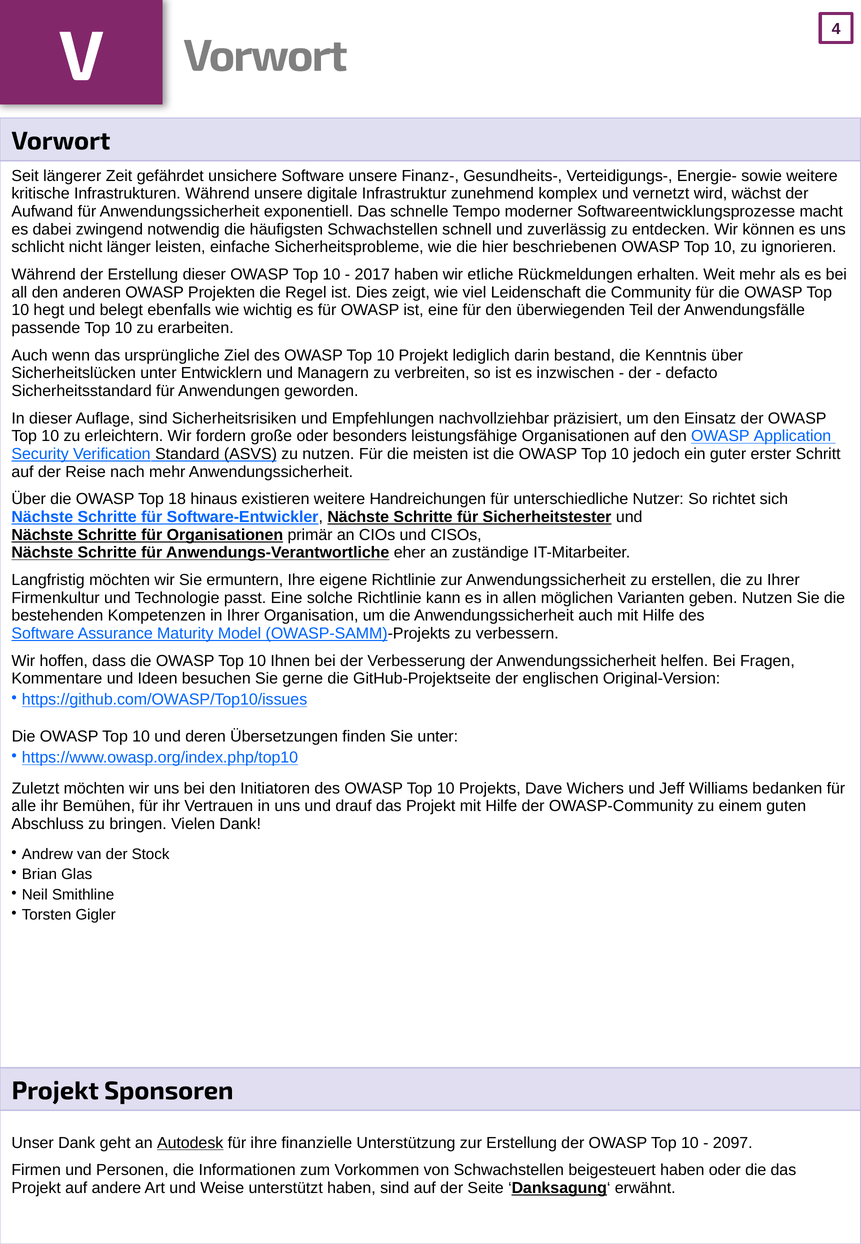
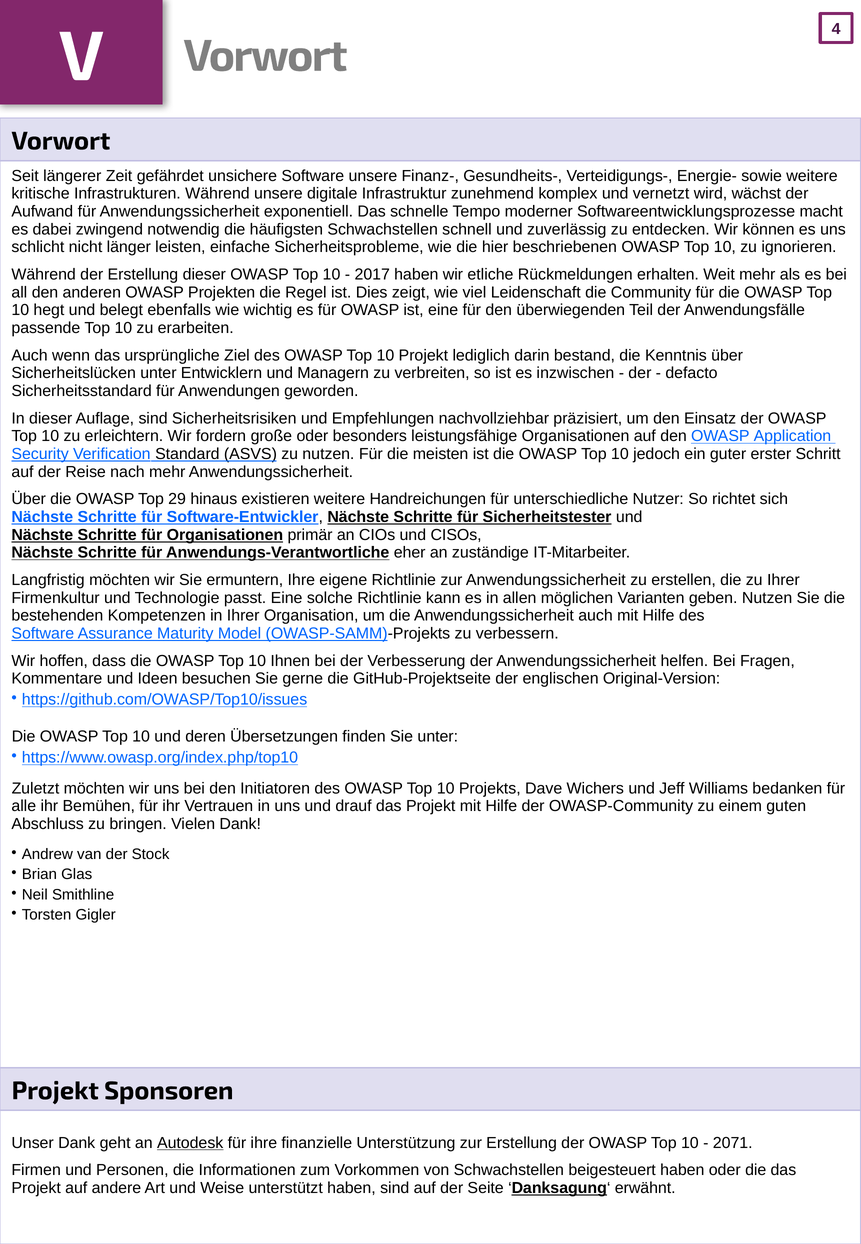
18: 18 -> 29
2097: 2097 -> 2071
